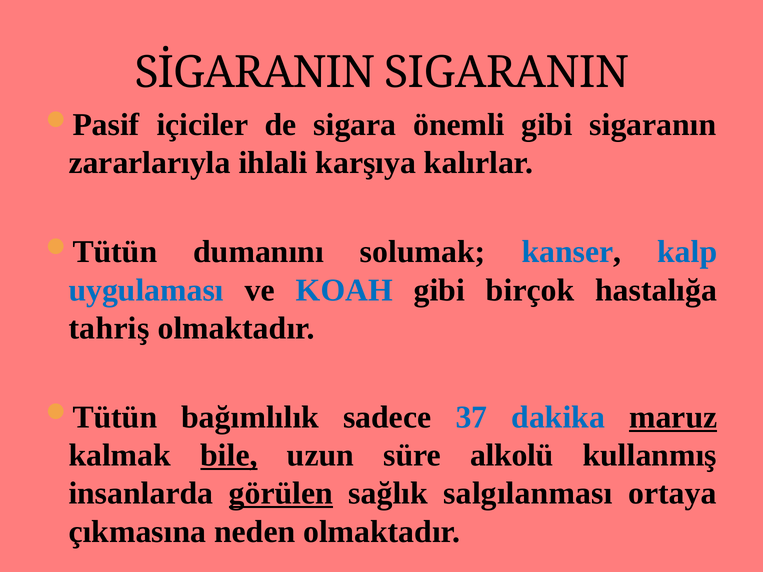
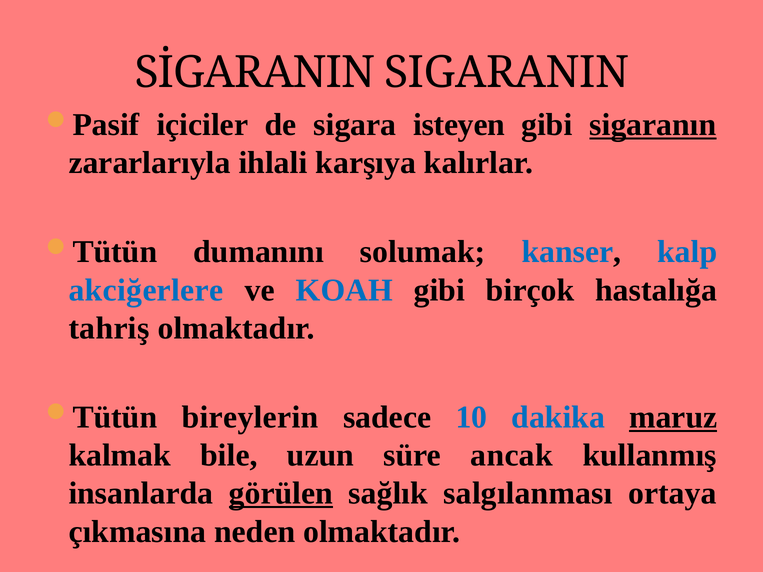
önemli: önemli -> isteyen
sigaranın underline: none -> present
uygulaması: uygulaması -> akciğerlere
bağımlılık: bağımlılık -> bireylerin
37: 37 -> 10
bile underline: present -> none
alkolü: alkolü -> ancak
